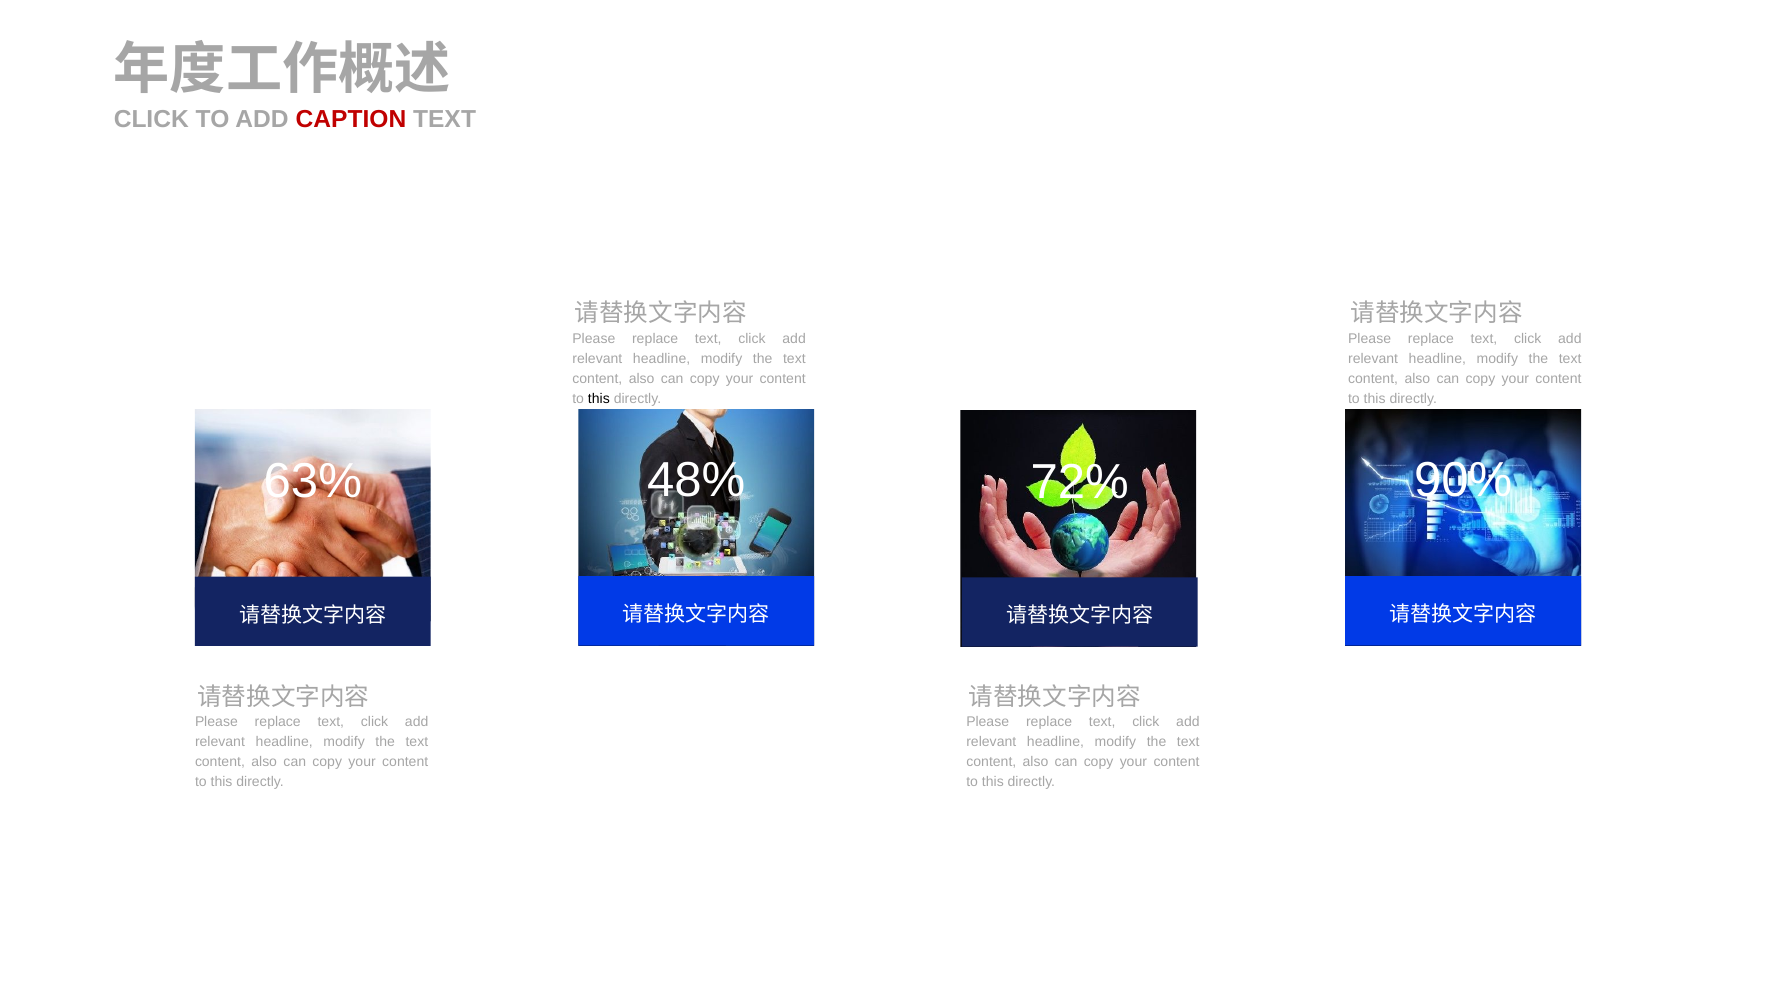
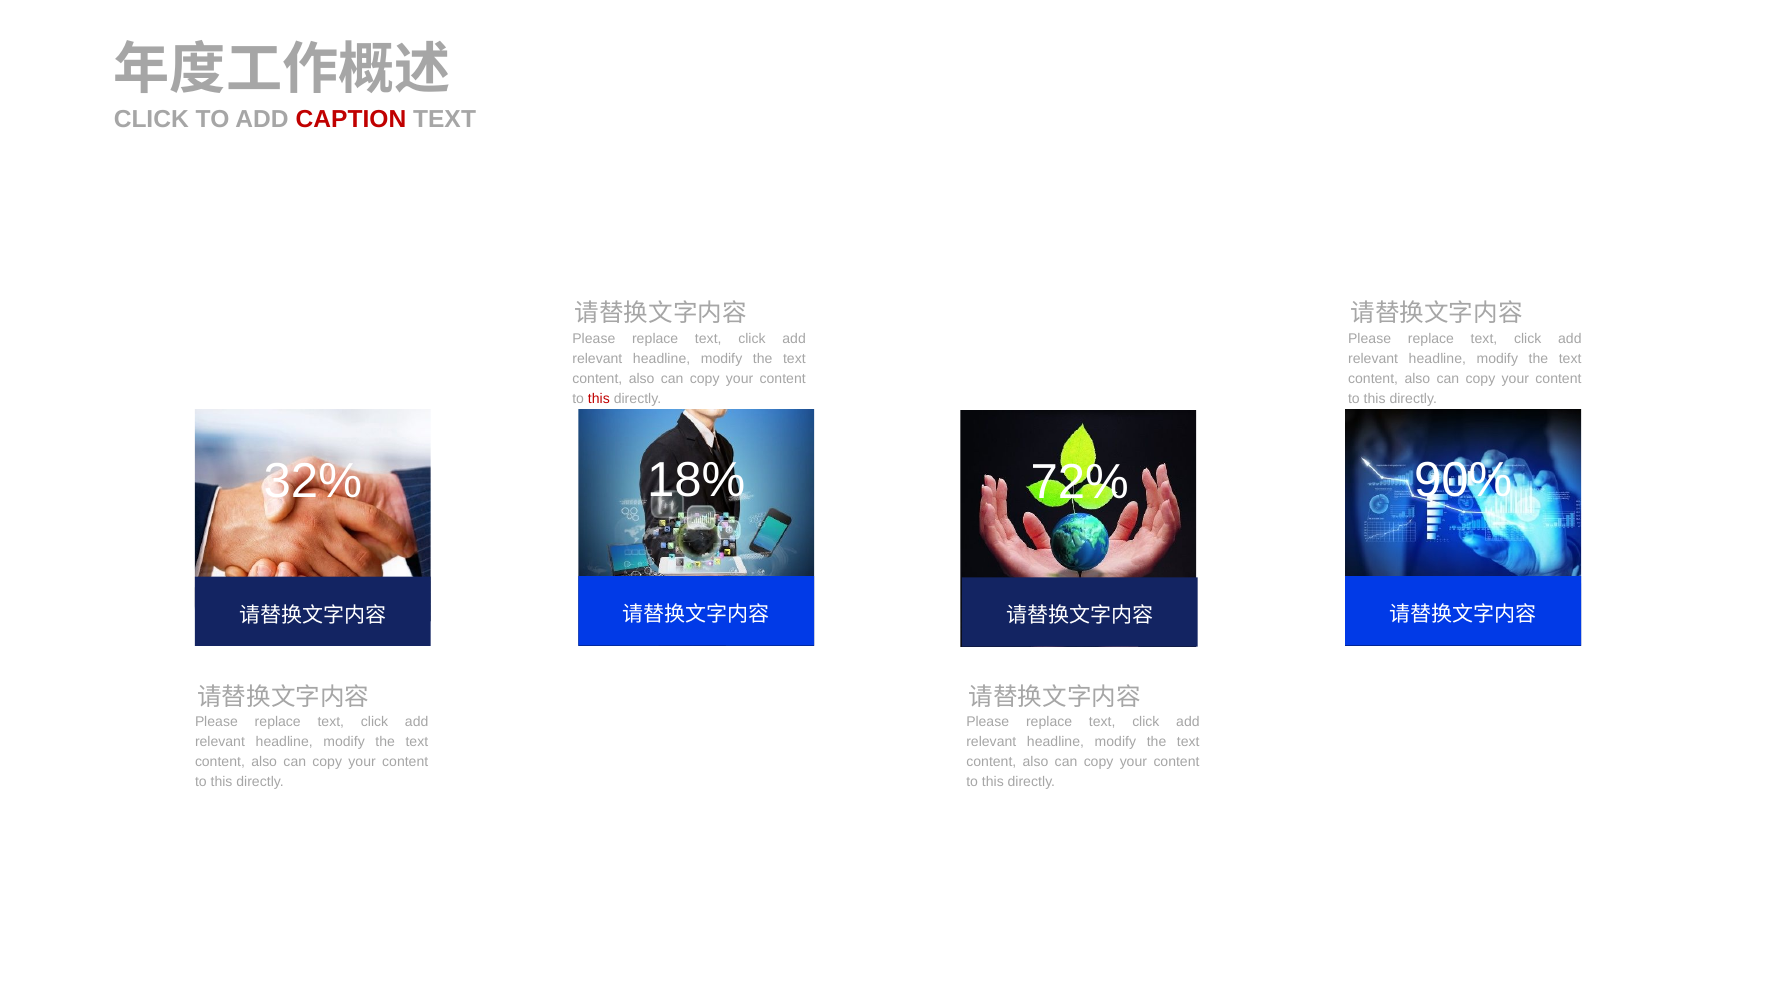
this at (599, 399) colour: black -> red
48%: 48% -> 18%
63%: 63% -> 32%
